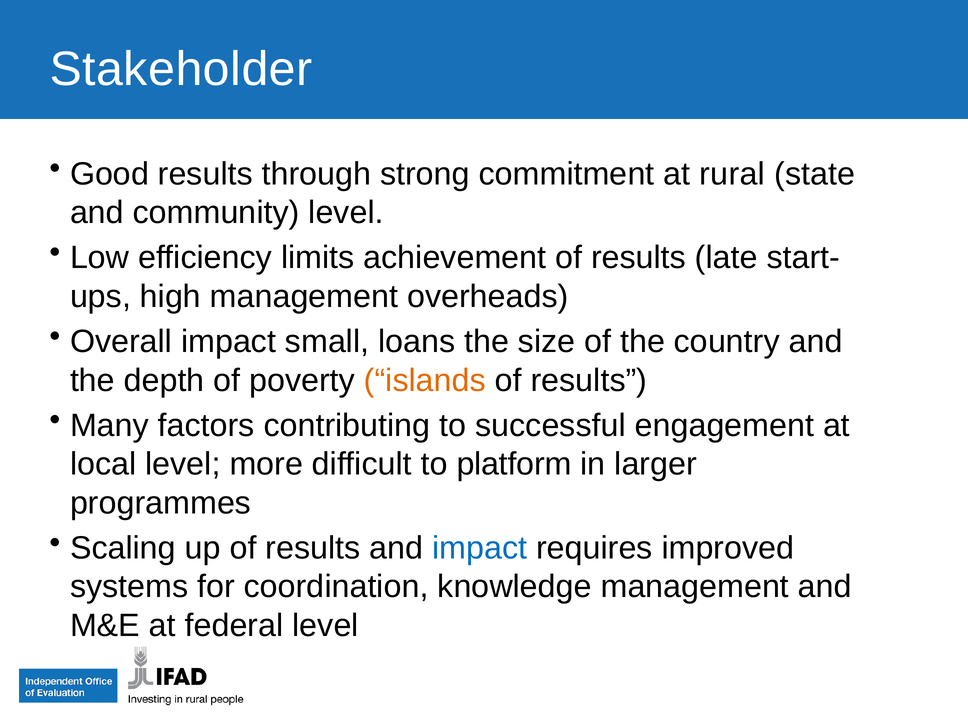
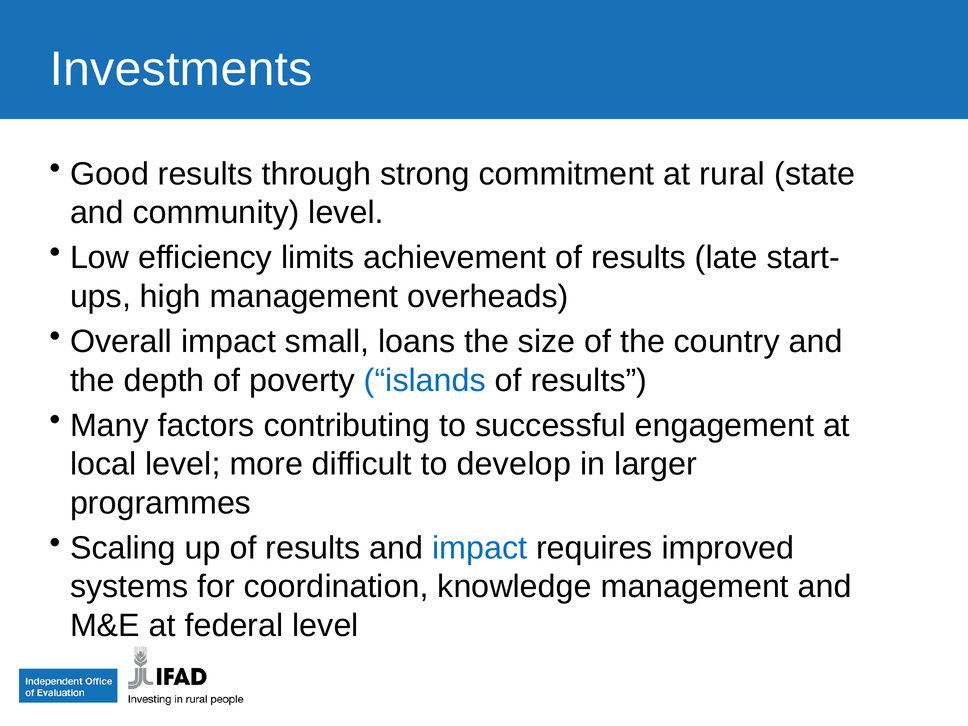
Stakeholder: Stakeholder -> Investments
islands colour: orange -> blue
platform: platform -> develop
